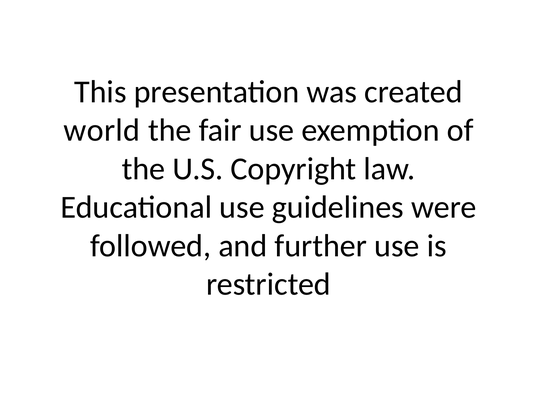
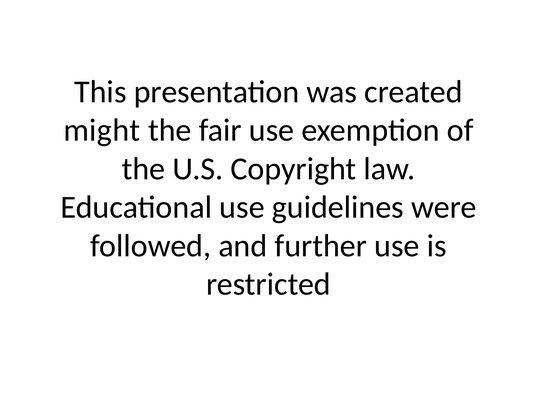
world: world -> might
